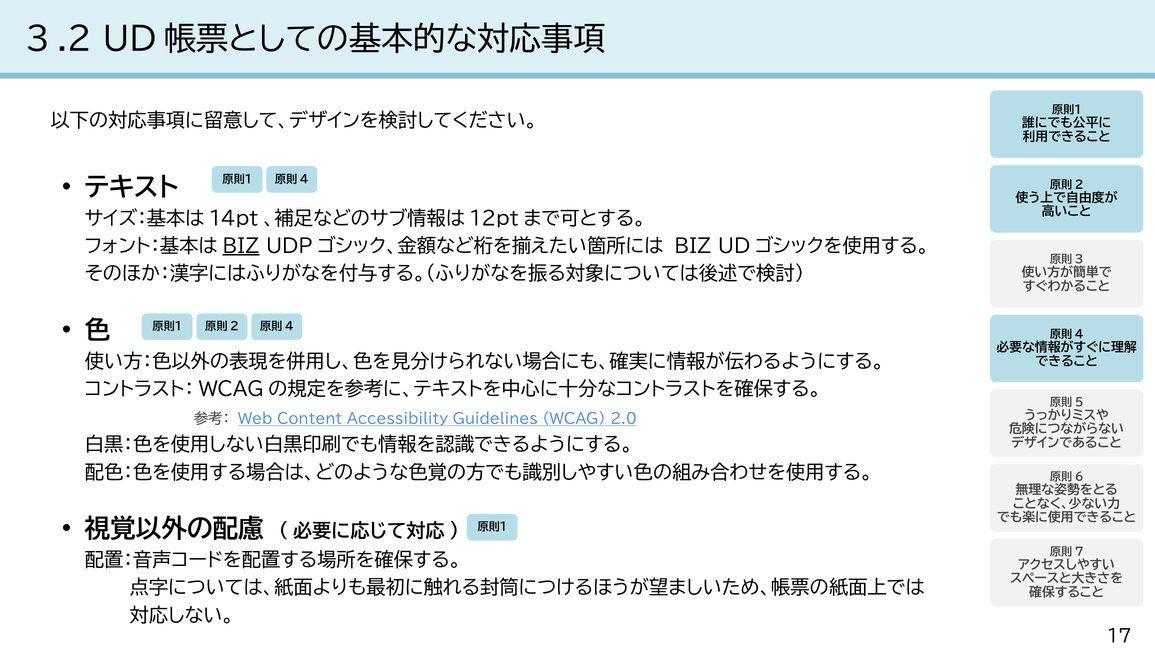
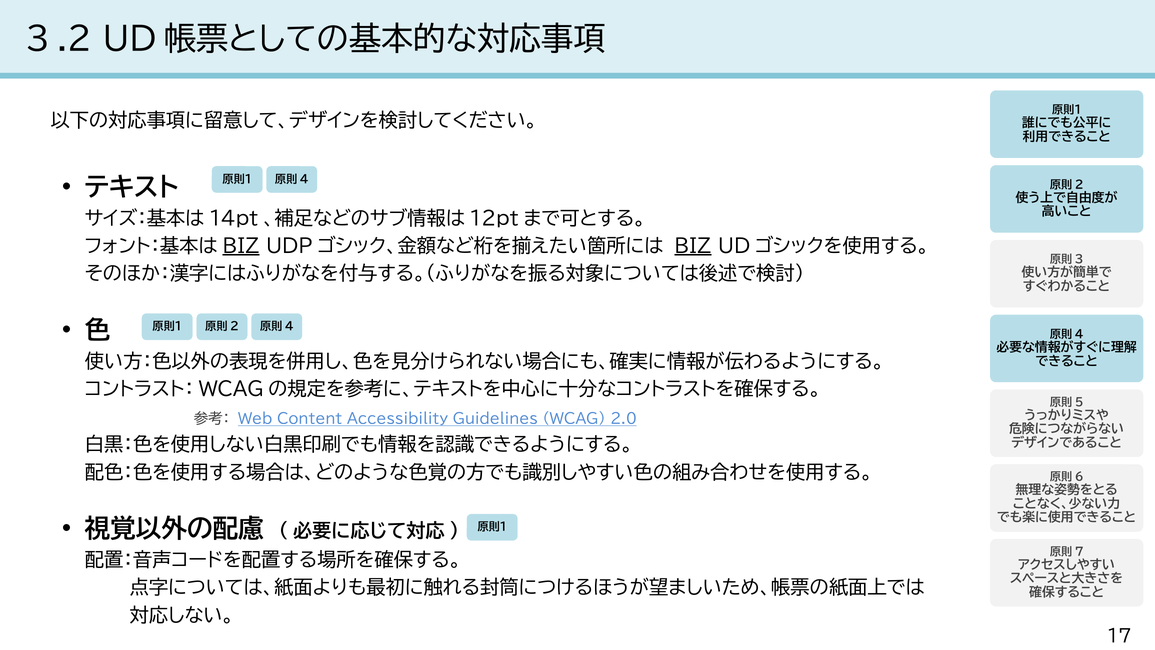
BIZ at (693, 246) underline: none -> present
